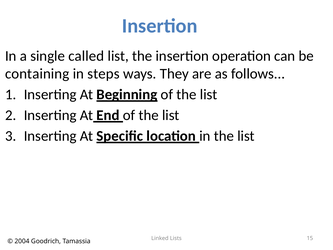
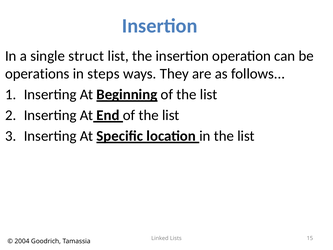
called: called -> struct
containing: containing -> operations
